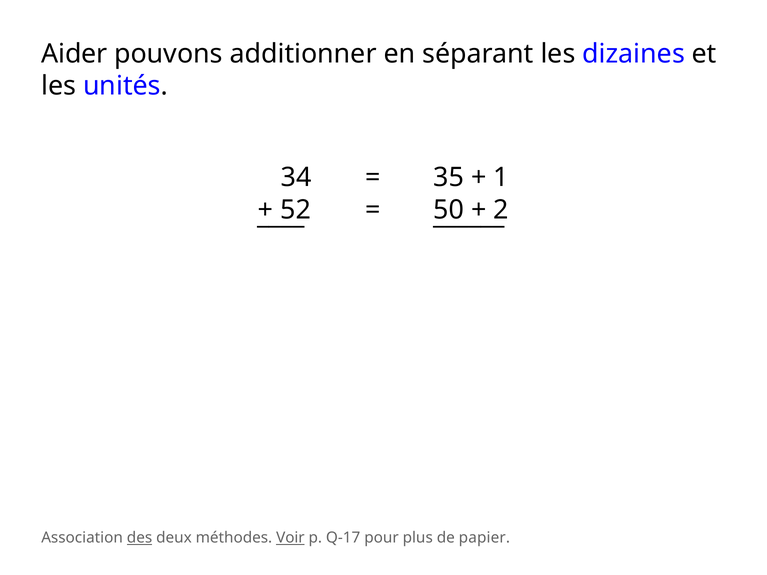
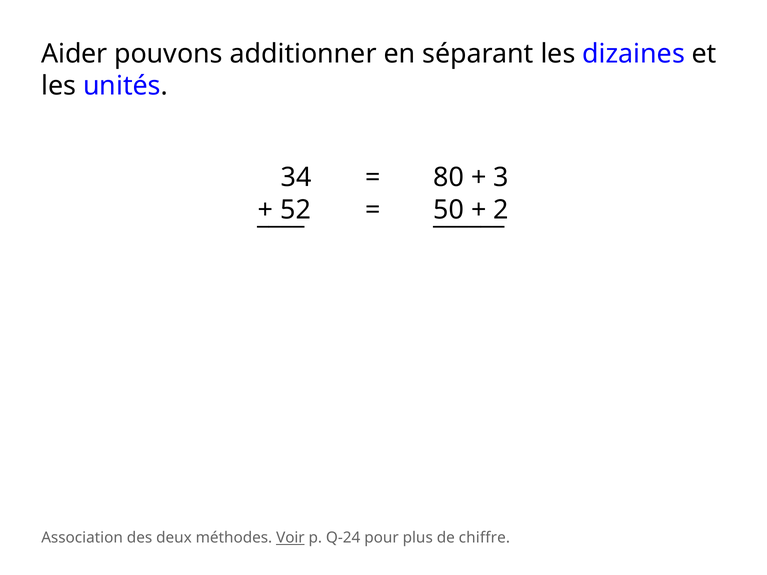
35: 35 -> 80
1: 1 -> 3
des underline: present -> none
Q-17: Q-17 -> Q-24
papier: papier -> chiffre
